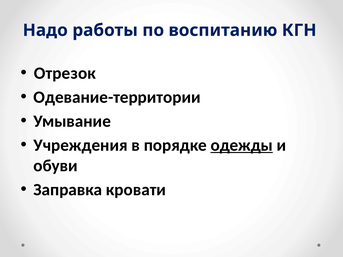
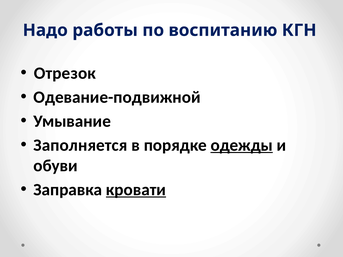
Одевание-территории: Одевание-территории -> Одевание-подвижной
Учреждения: Учреждения -> Заполняется
кровати underline: none -> present
